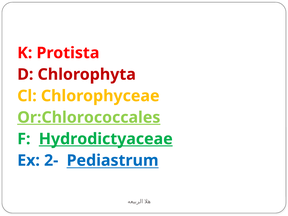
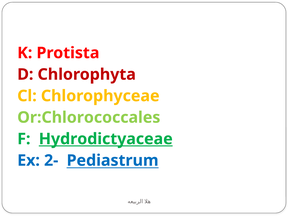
Or:Chlorococcales underline: present -> none
